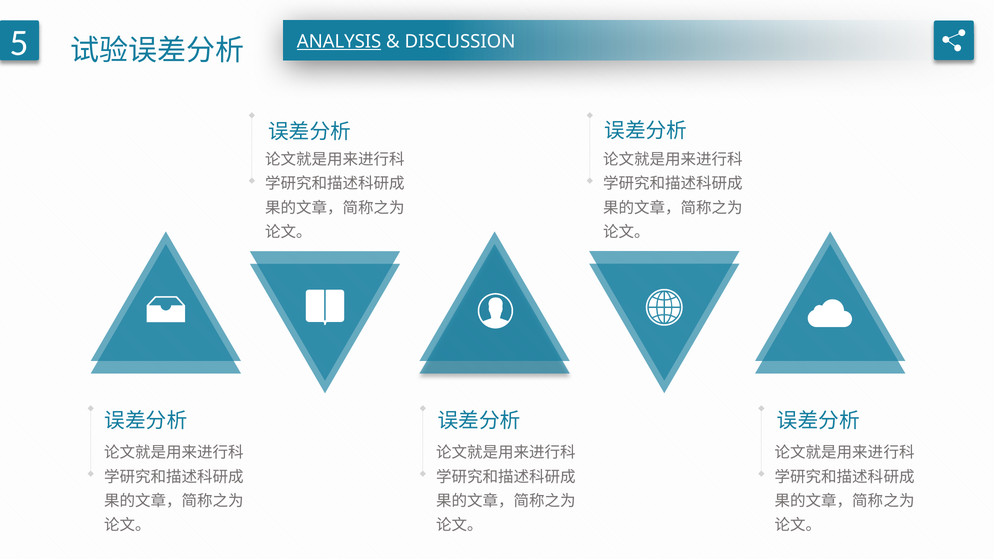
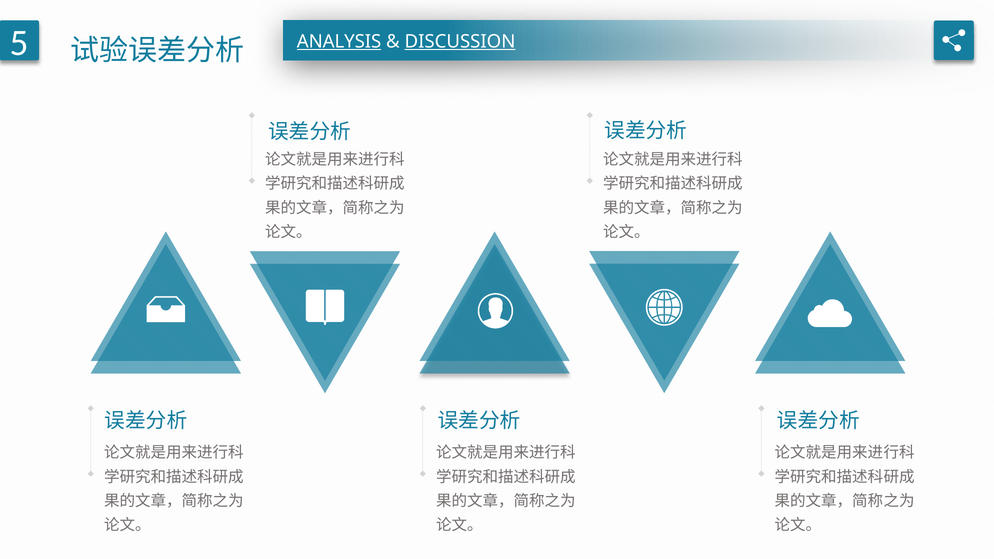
DISCUSSION underline: none -> present
